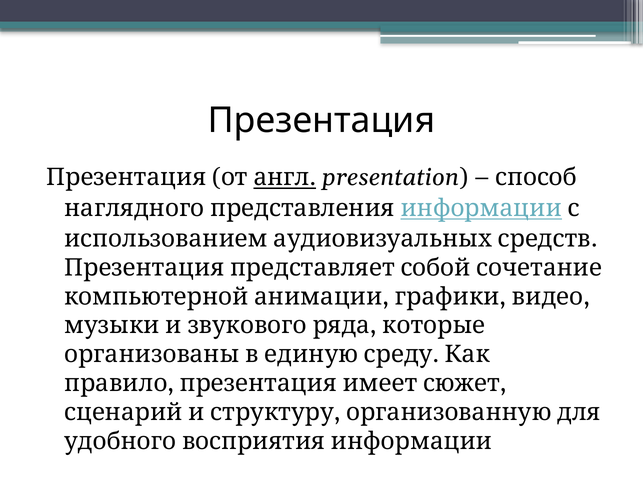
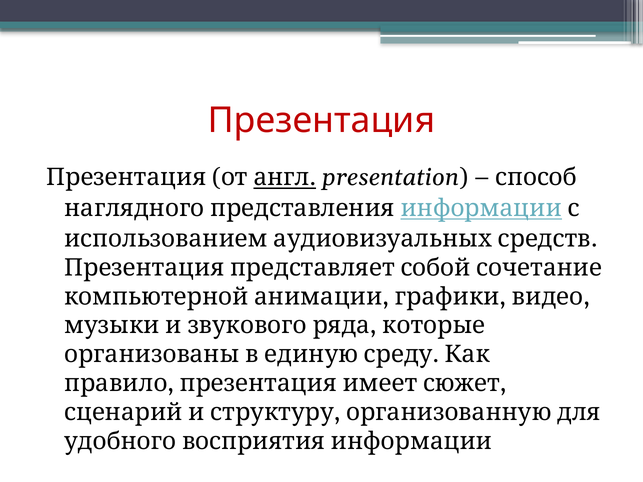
Презентация at (321, 120) colour: black -> red
